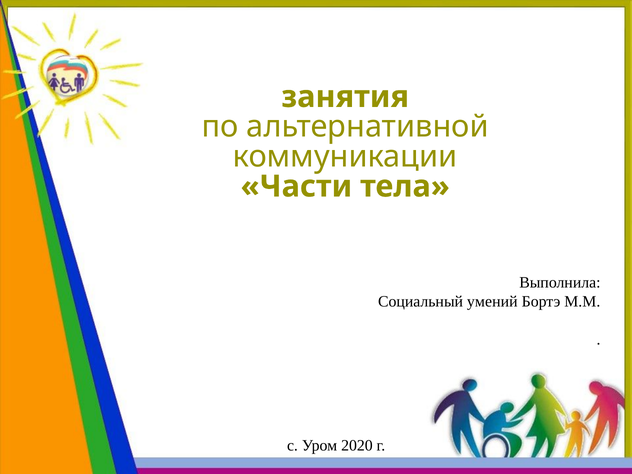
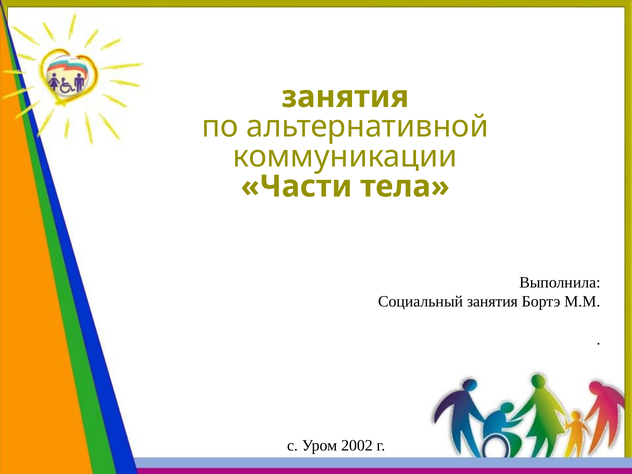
Социальный умений: умений -> занятия
2020: 2020 -> 2002
